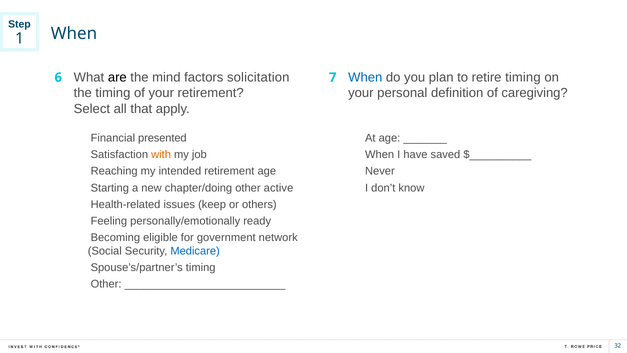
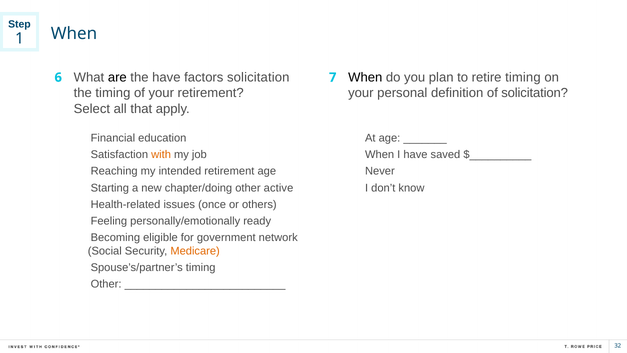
the mind: mind -> have
When at (365, 77) colour: blue -> black
of caregiving: caregiving -> solicitation
presented: presented -> education
keep: keep -> once
Medicare colour: blue -> orange
